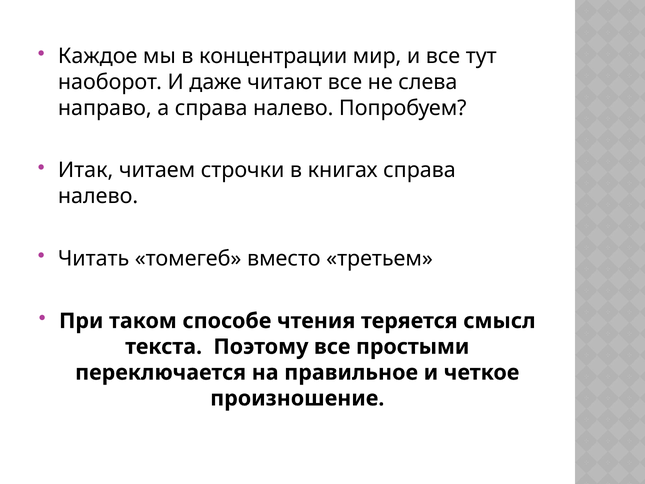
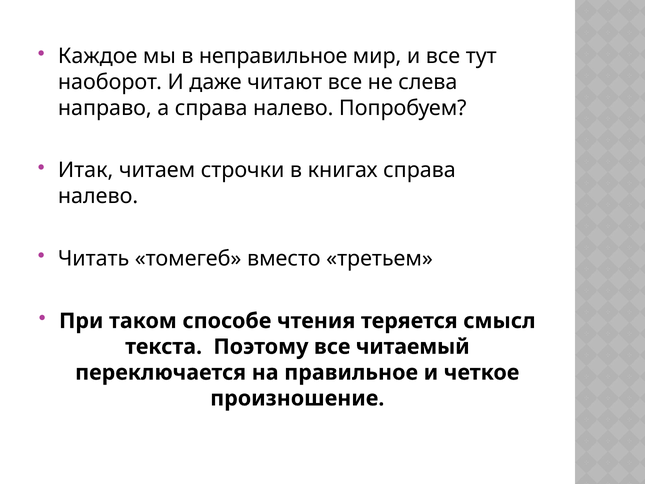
концентрации: концентрации -> неправильное
простыми: простыми -> читаемый
